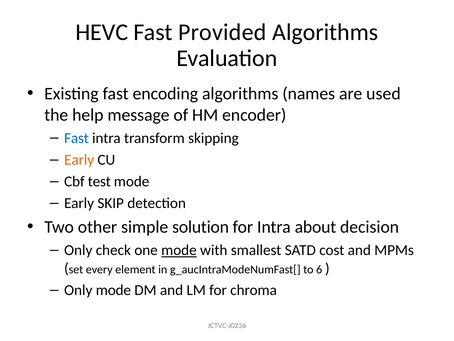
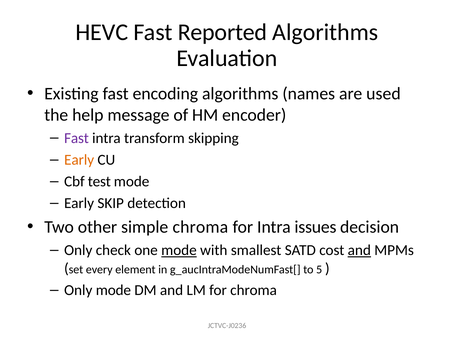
Provided: Provided -> Reported
Fast at (76, 138) colour: blue -> purple
simple solution: solution -> chroma
about: about -> issues
and at (359, 250) underline: none -> present
6: 6 -> 5
